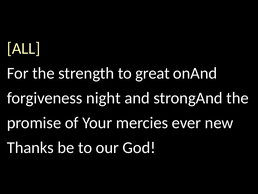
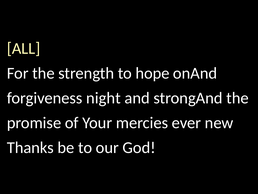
great: great -> hope
